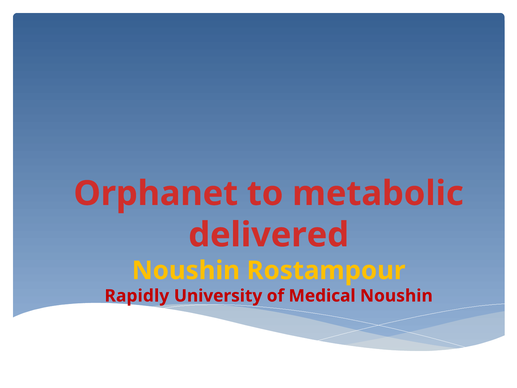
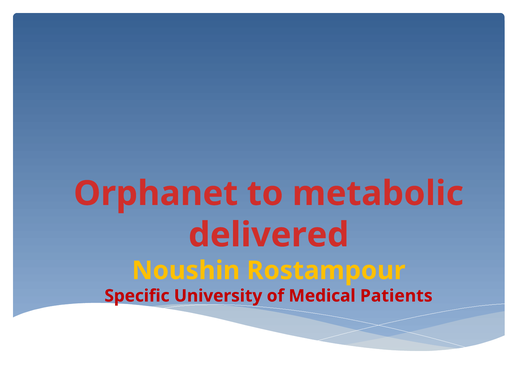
Rapidly: Rapidly -> Specific
Medical Noushin: Noushin -> Patients
